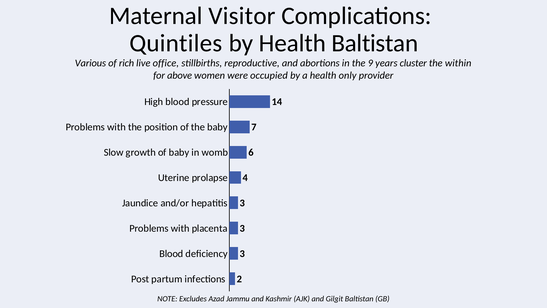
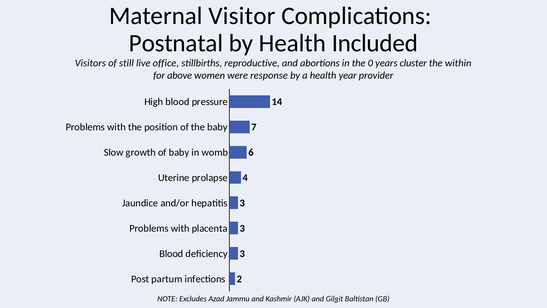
Quintiles: Quintiles -> Postnatal
Health Baltistan: Baltistan -> Included
Various: Various -> Visitors
rich: rich -> still
9: 9 -> 0
occupied: occupied -> response
only: only -> year
